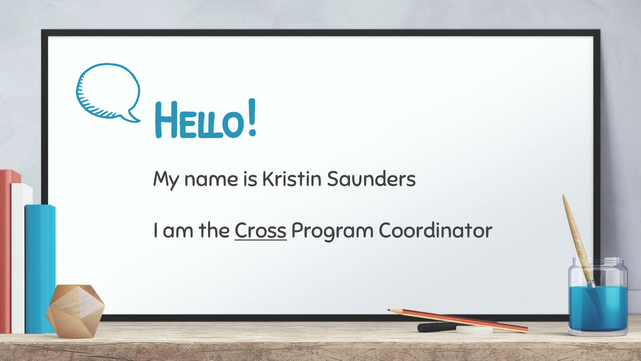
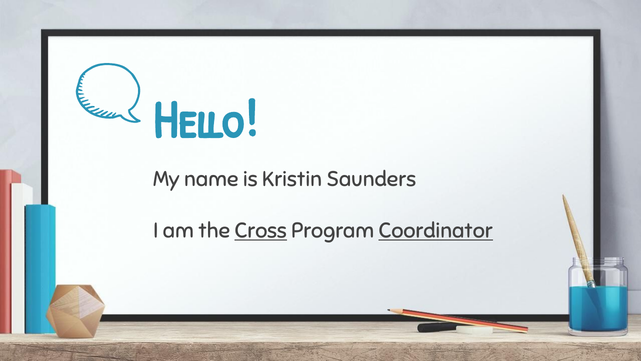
Coordinator underline: none -> present
